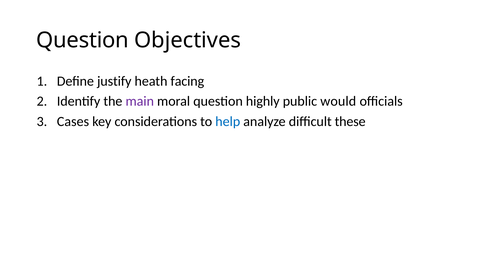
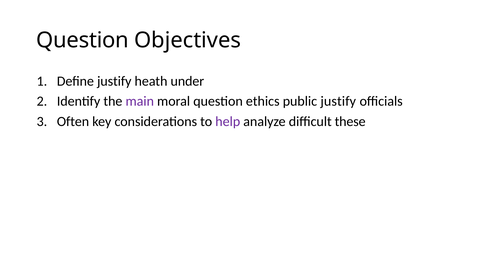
facing: facing -> under
highly: highly -> ethics
public would: would -> justify
Cases: Cases -> Often
help colour: blue -> purple
